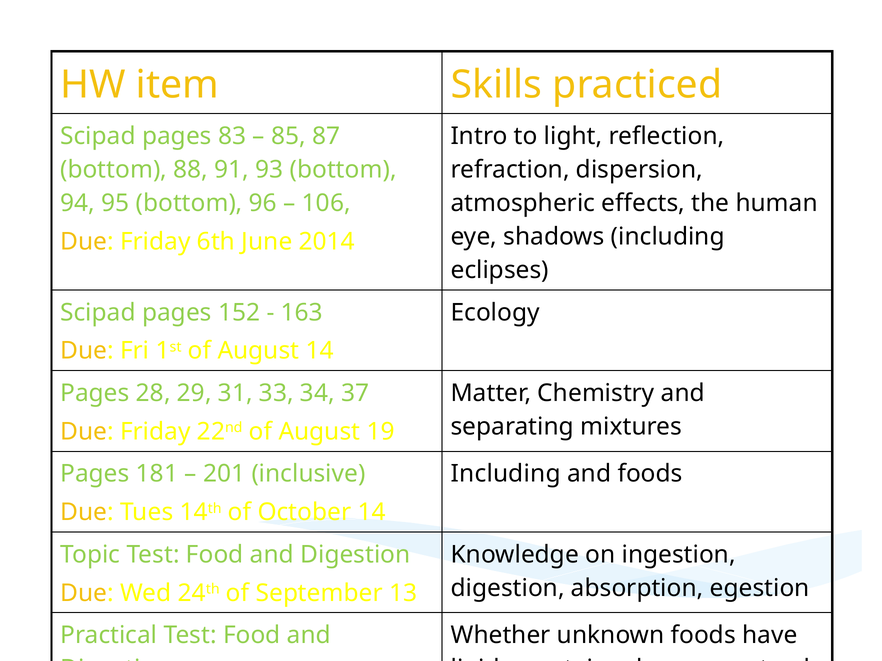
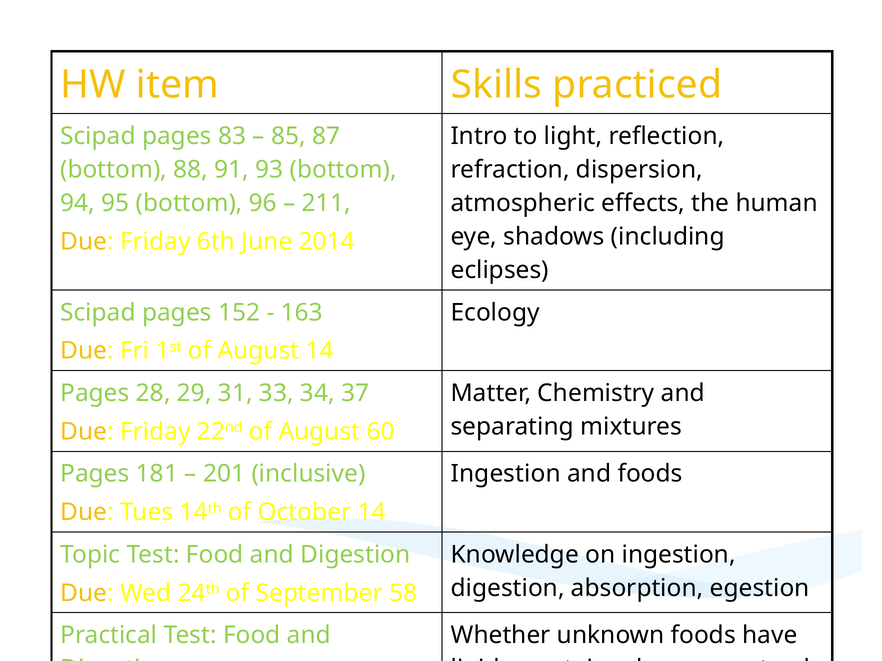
106: 106 -> 211
19: 19 -> 60
Including at (506, 474): Including -> Ingestion
13: 13 -> 58
